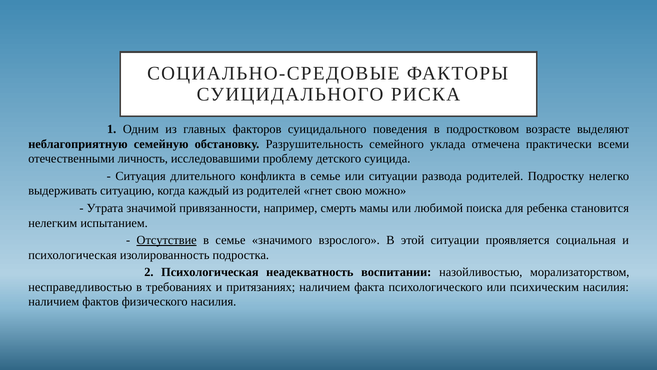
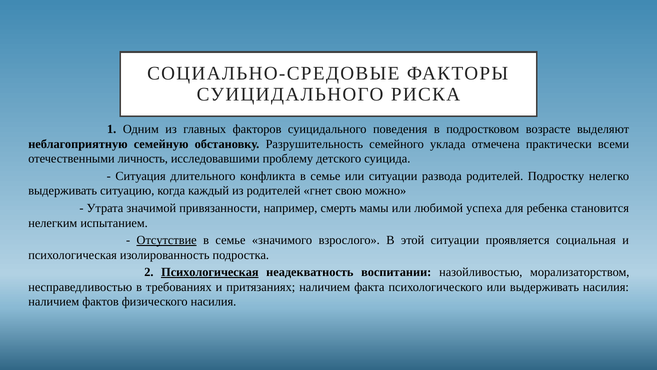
поиска: поиска -> успеха
Психологическая at (210, 272) underline: none -> present
или психическим: психическим -> выдерживать
